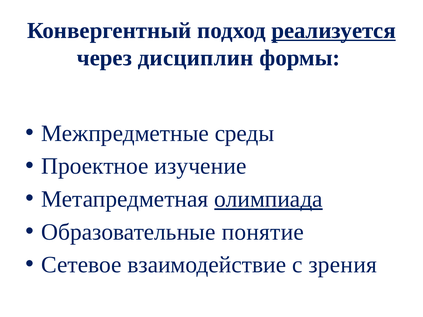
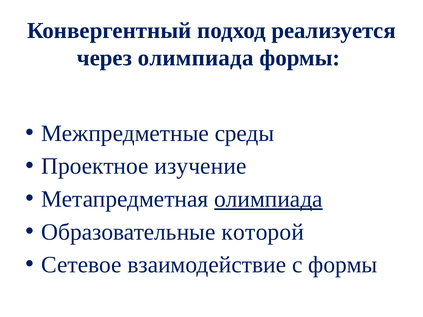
реализуется underline: present -> none
через дисциплин: дисциплин -> олимпиада
понятие: понятие -> которой
с зрения: зрения -> формы
